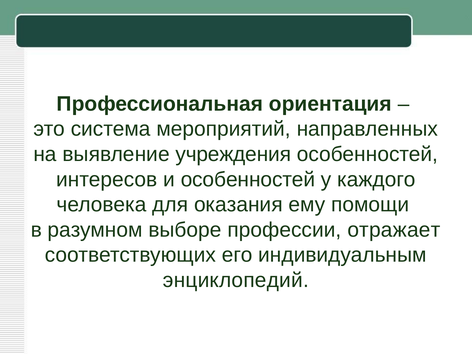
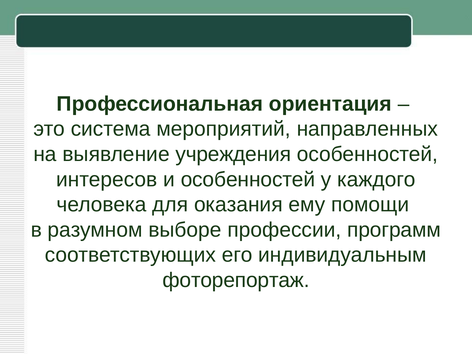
отражает: отражает -> программ
энциклопедий: энциклопедий -> фоторепортаж
